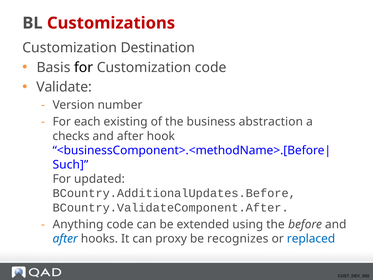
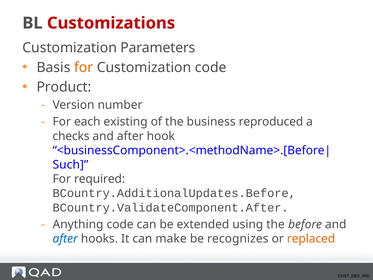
Destination: Destination -> Parameters
for at (84, 67) colour: black -> orange
Validate: Validate -> Product
abstraction: abstraction -> reproduced
updated: updated -> required
proxy: proxy -> make
replaced colour: blue -> orange
